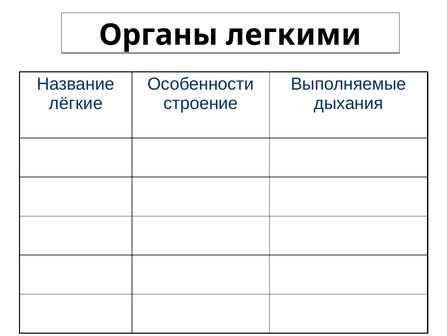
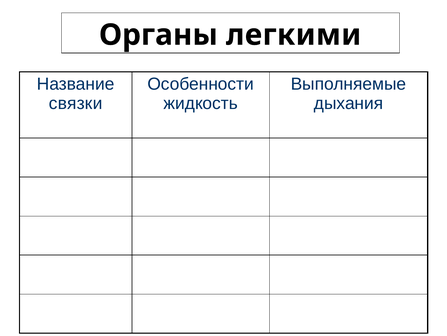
лёгкие: лёгкие -> связки
строение: строение -> жидкость
